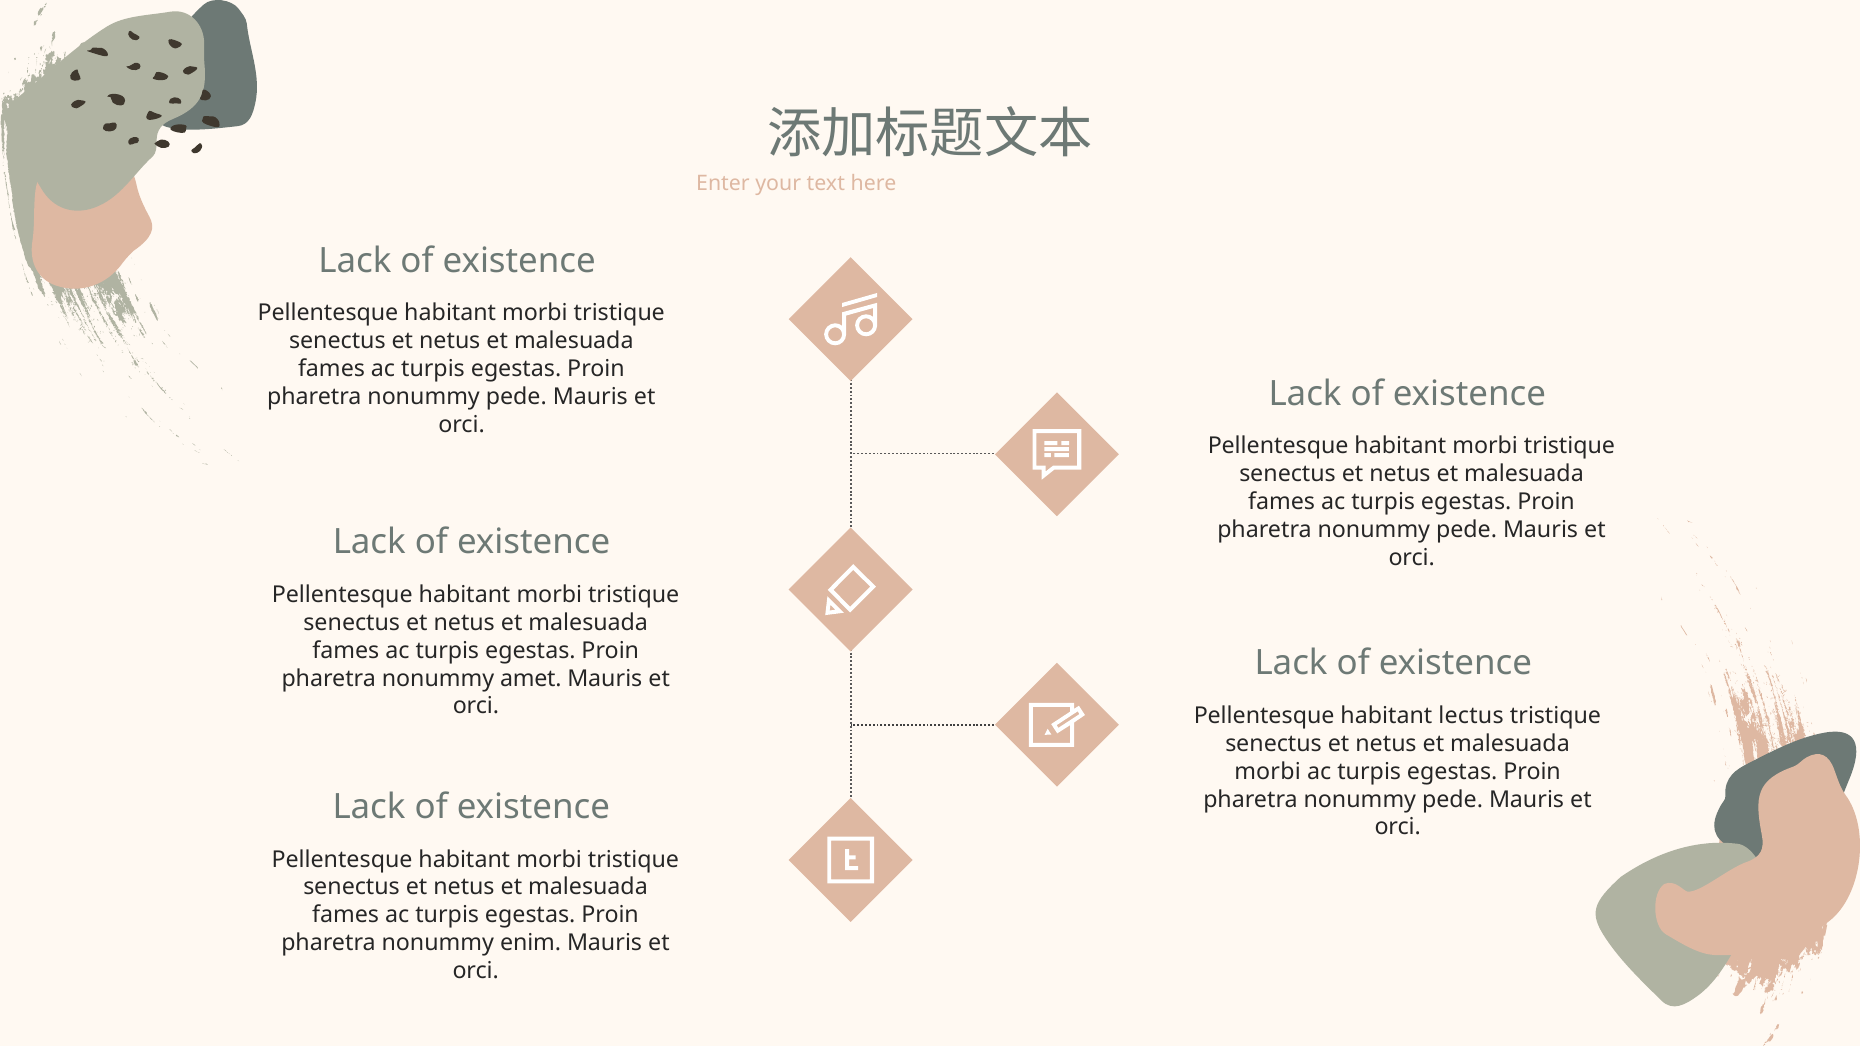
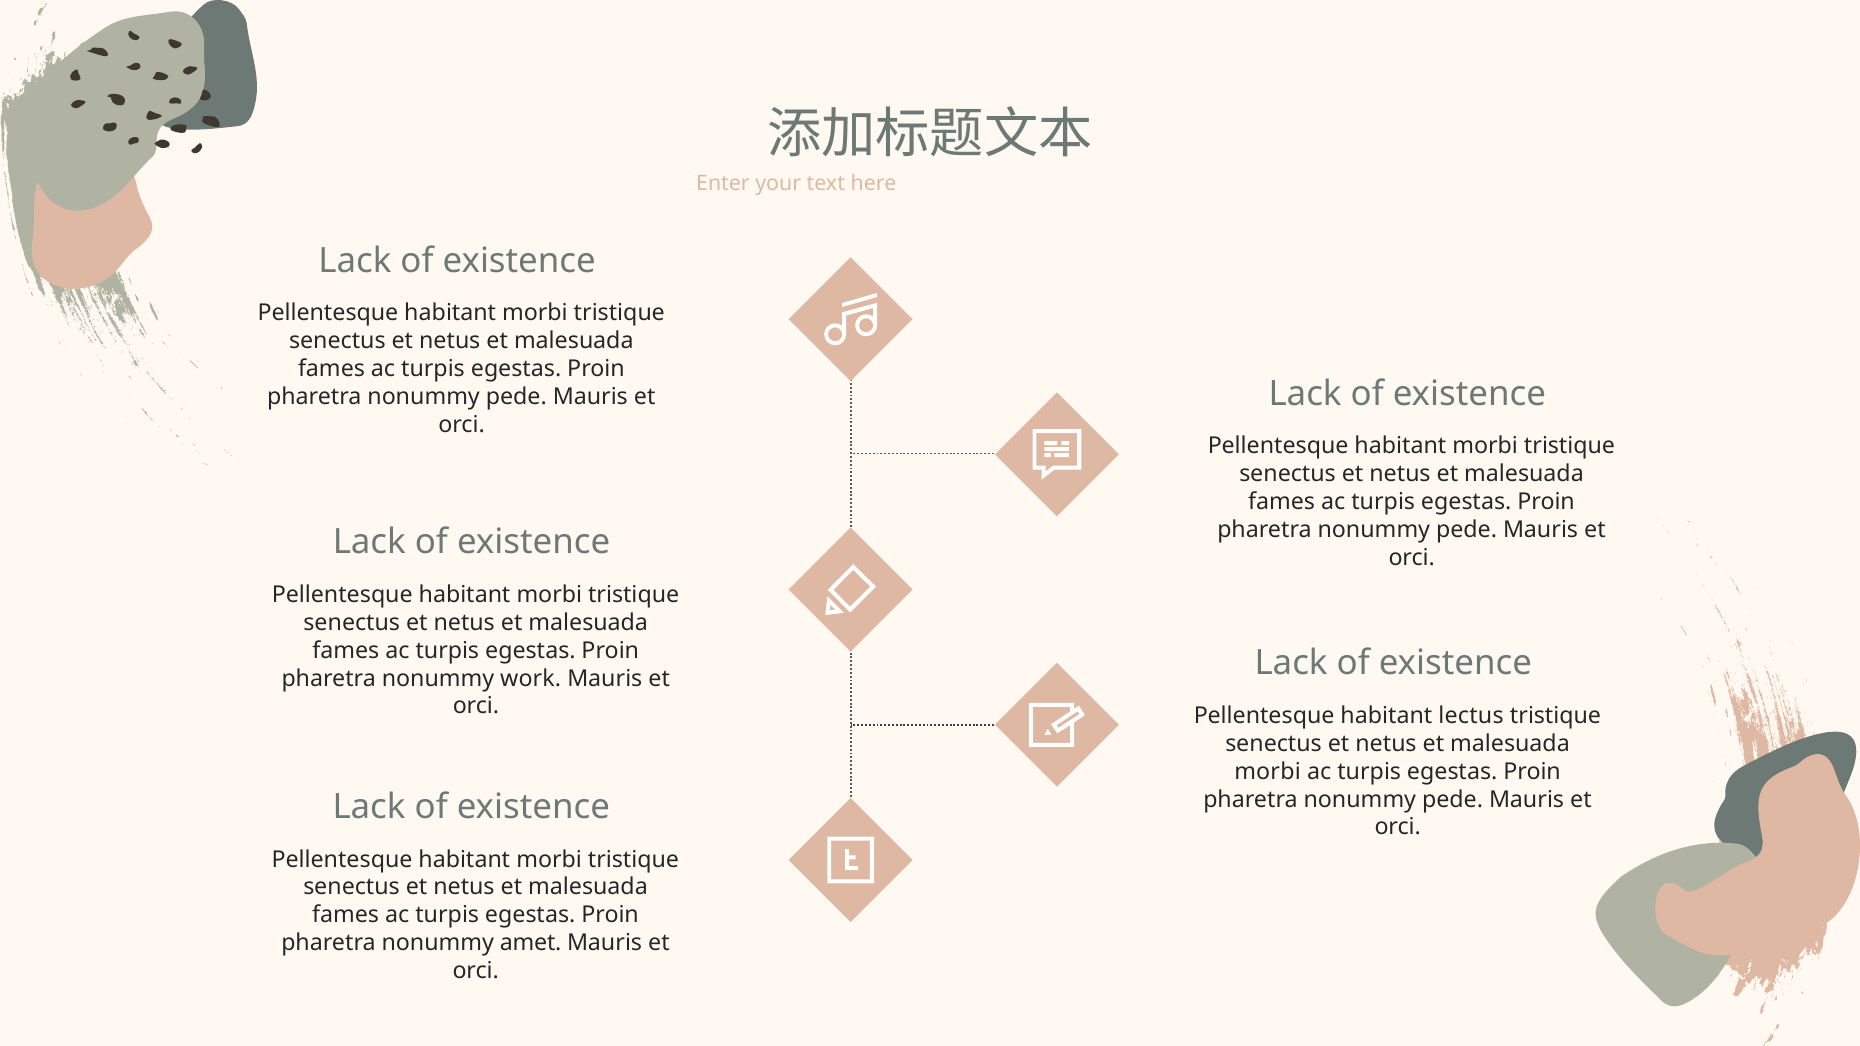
amet: amet -> work
enim: enim -> amet
